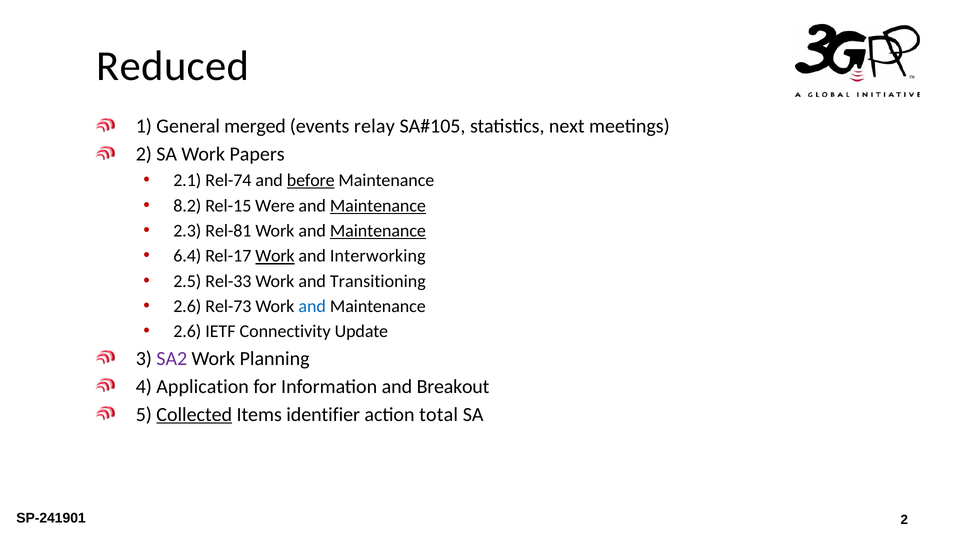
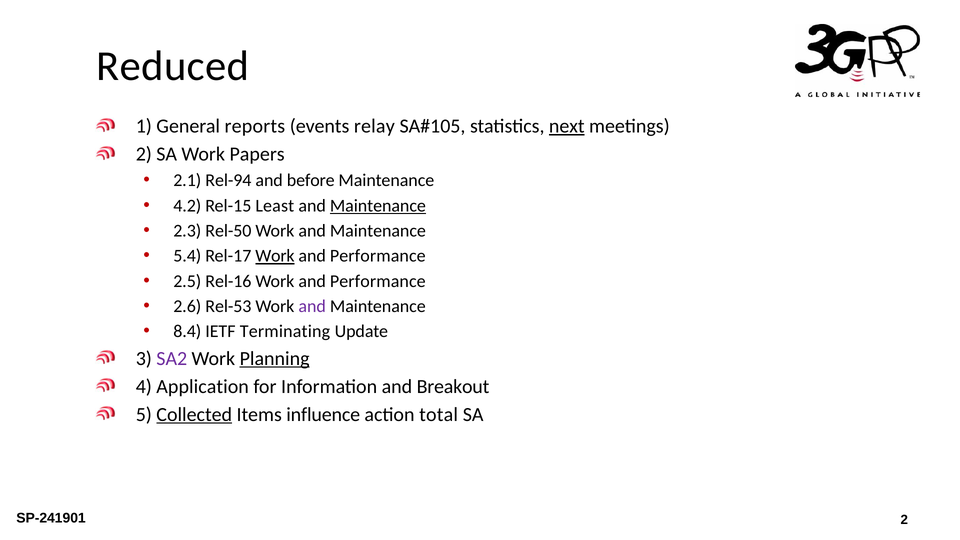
merged: merged -> reports
next underline: none -> present
Rel-74: Rel-74 -> Rel-94
before underline: present -> none
8.2: 8.2 -> 4.2
Were: Were -> Least
Rel-81: Rel-81 -> Rel-50
Maintenance at (378, 231) underline: present -> none
6.4: 6.4 -> 5.4
Interworking at (378, 256): Interworking -> Performance
Rel-33: Rel-33 -> Rel-16
Transitioning at (378, 281): Transitioning -> Performance
Rel-73: Rel-73 -> Rel-53
and at (312, 306) colour: blue -> purple
2.6 at (187, 331): 2.6 -> 8.4
Connectivity: Connectivity -> Terminating
Planning underline: none -> present
identifier: identifier -> influence
